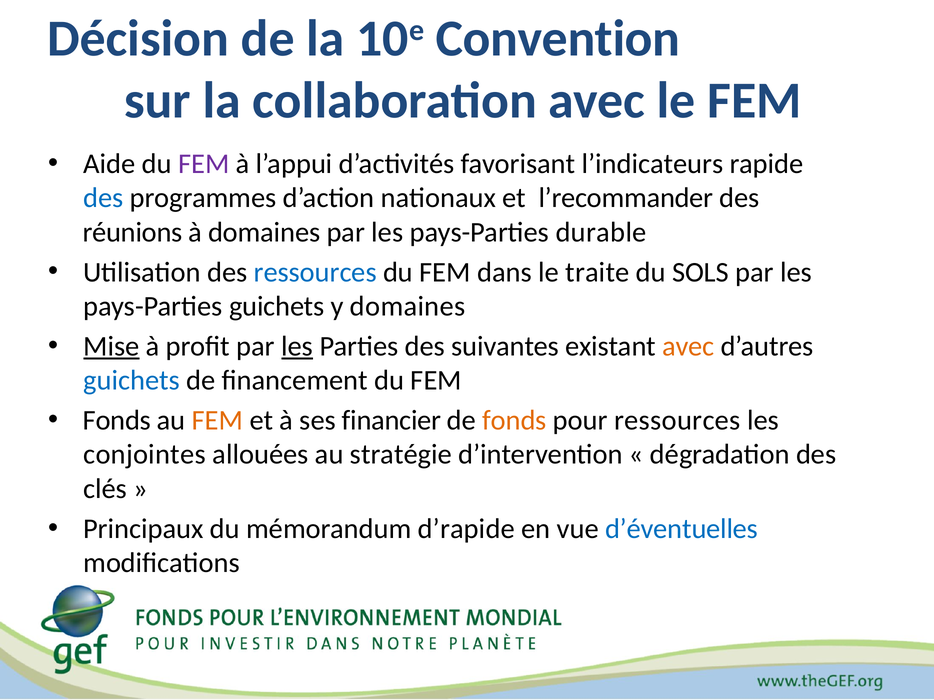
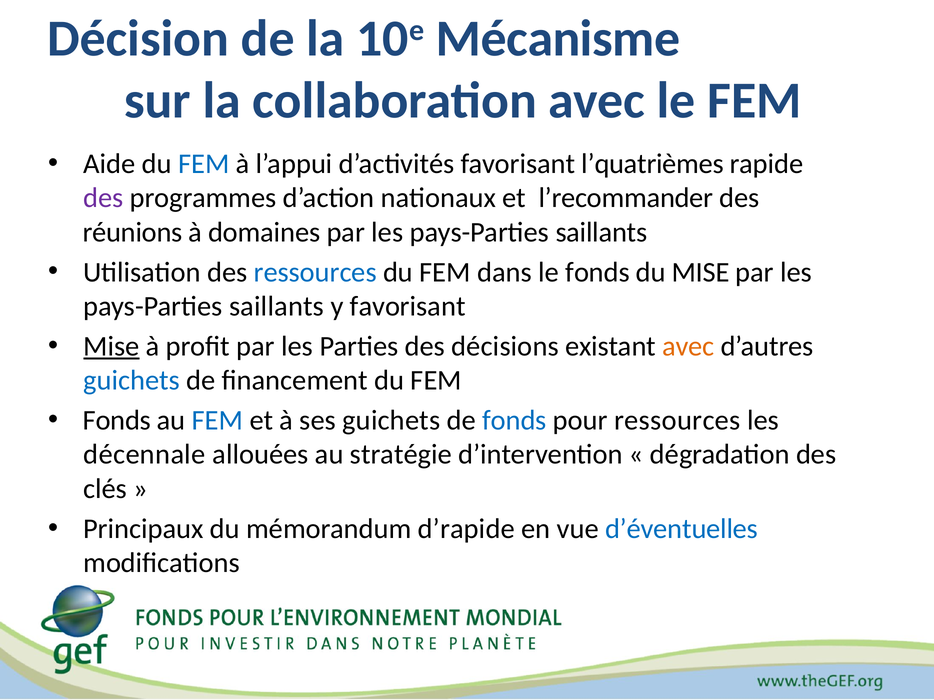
Convention: Convention -> Mécanisme
FEM at (204, 164) colour: purple -> blue
l’indicateurs: l’indicateurs -> l’quatrièmes
des at (103, 198) colour: blue -> purple
durable at (601, 232): durable -> saillants
le traite: traite -> fonds
du SOLS: SOLS -> MISE
guichets at (277, 307): guichets -> saillants
y domaines: domaines -> favorisant
les at (297, 346) underline: present -> none
suivantes: suivantes -> décisions
FEM at (217, 421) colour: orange -> blue
ses financier: financier -> guichets
fonds at (514, 421) colour: orange -> blue
conjointes: conjointes -> décennale
